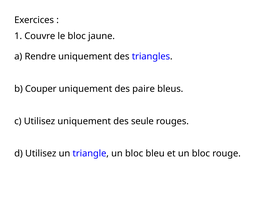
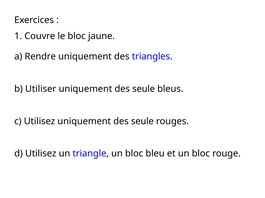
Couper: Couper -> Utiliser
paire at (144, 89): paire -> seule
